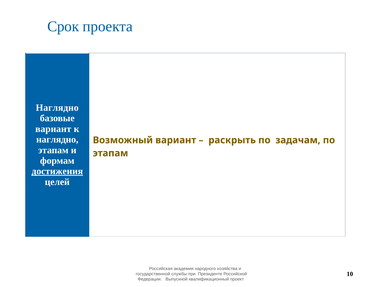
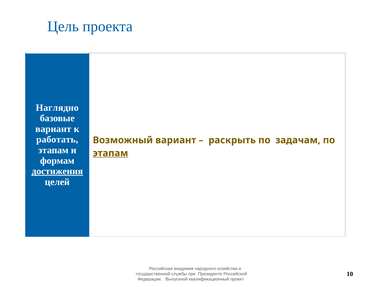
Срок: Срок -> Цель
наглядно at (57, 140): наглядно -> работать
этапам at (110, 153) underline: none -> present
